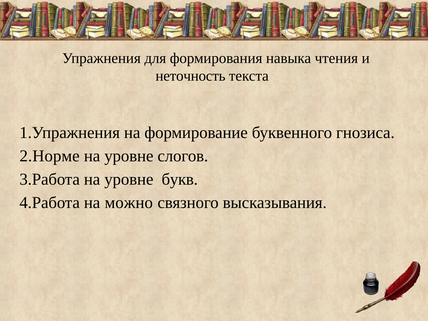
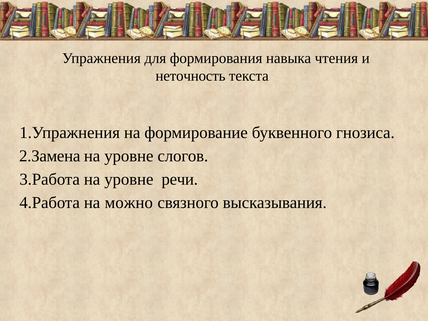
2.Норме: 2.Норме -> 2.Замена
букв: букв -> речи
